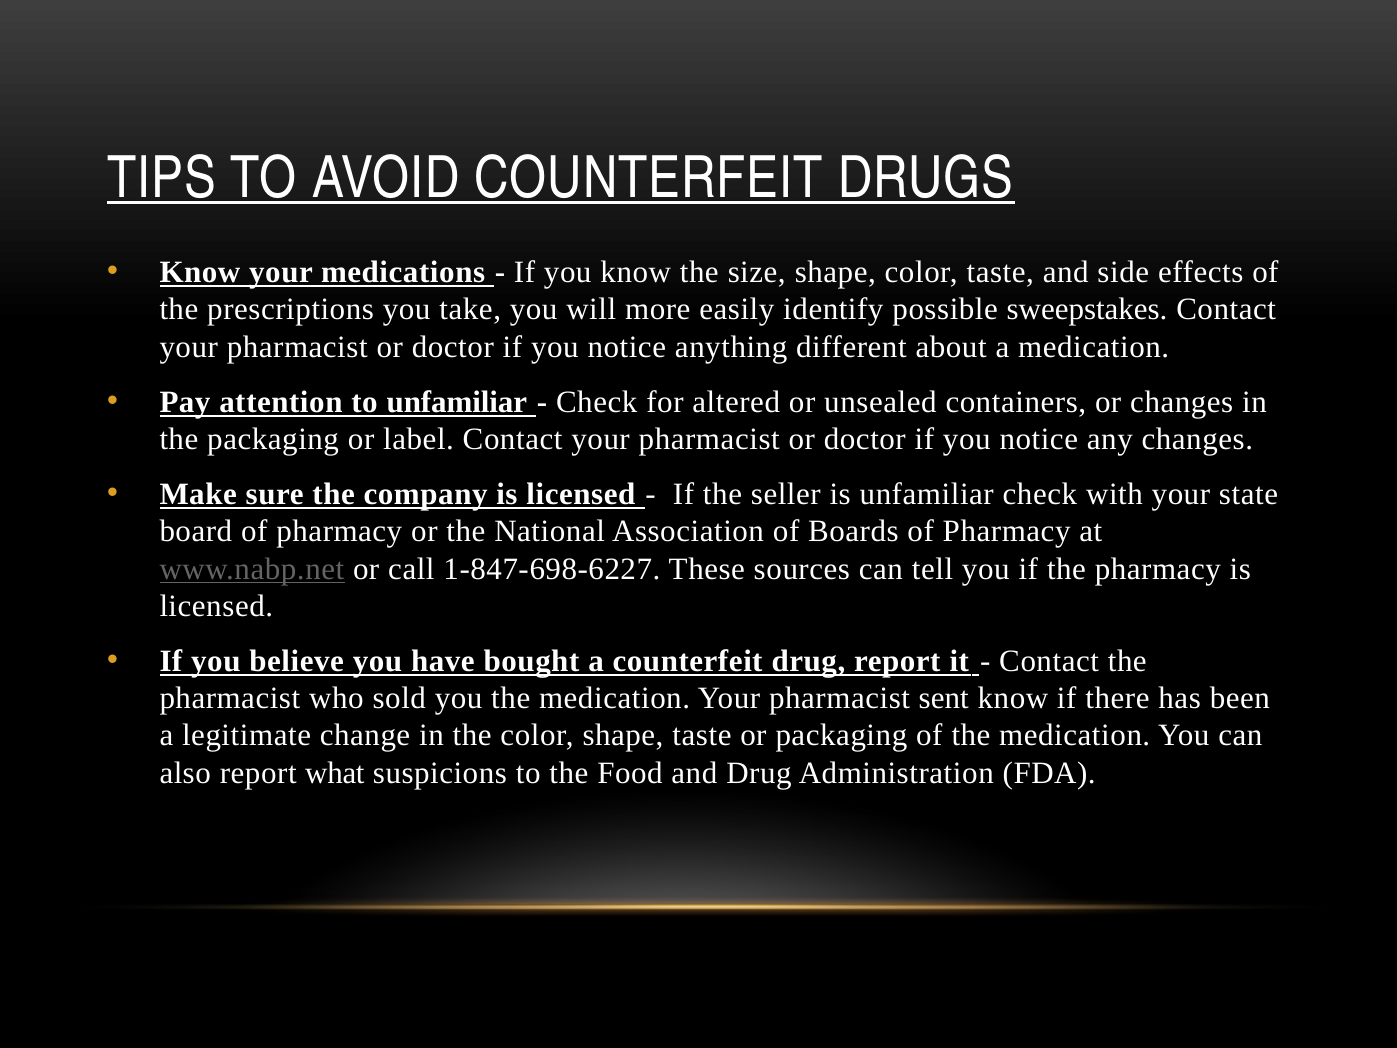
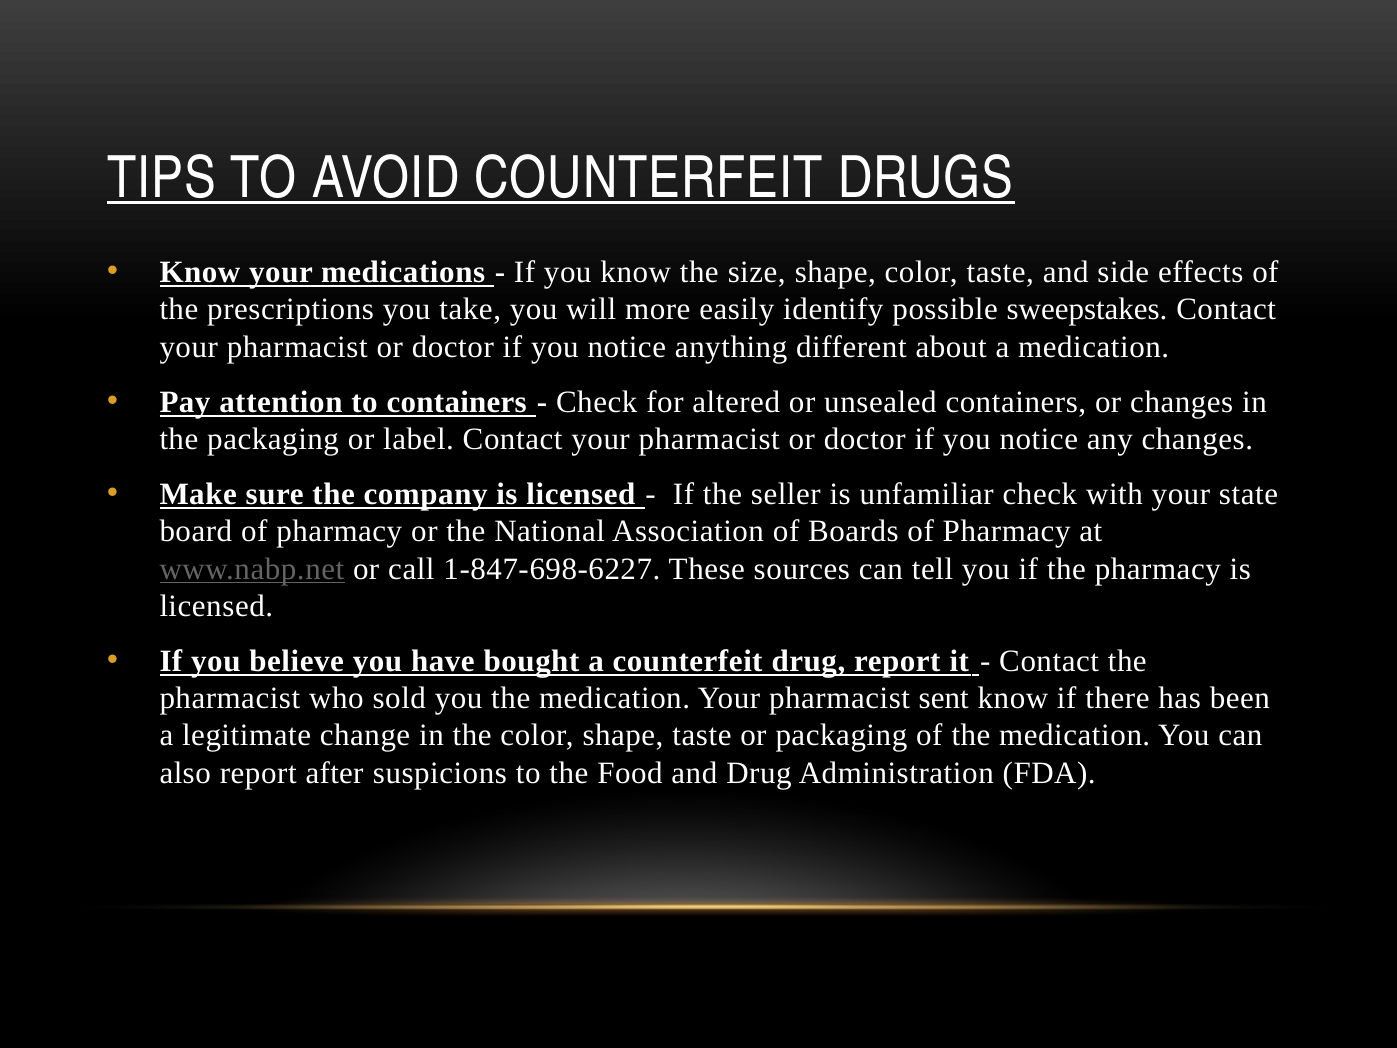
to unfamiliar: unfamiliar -> containers
what: what -> after
